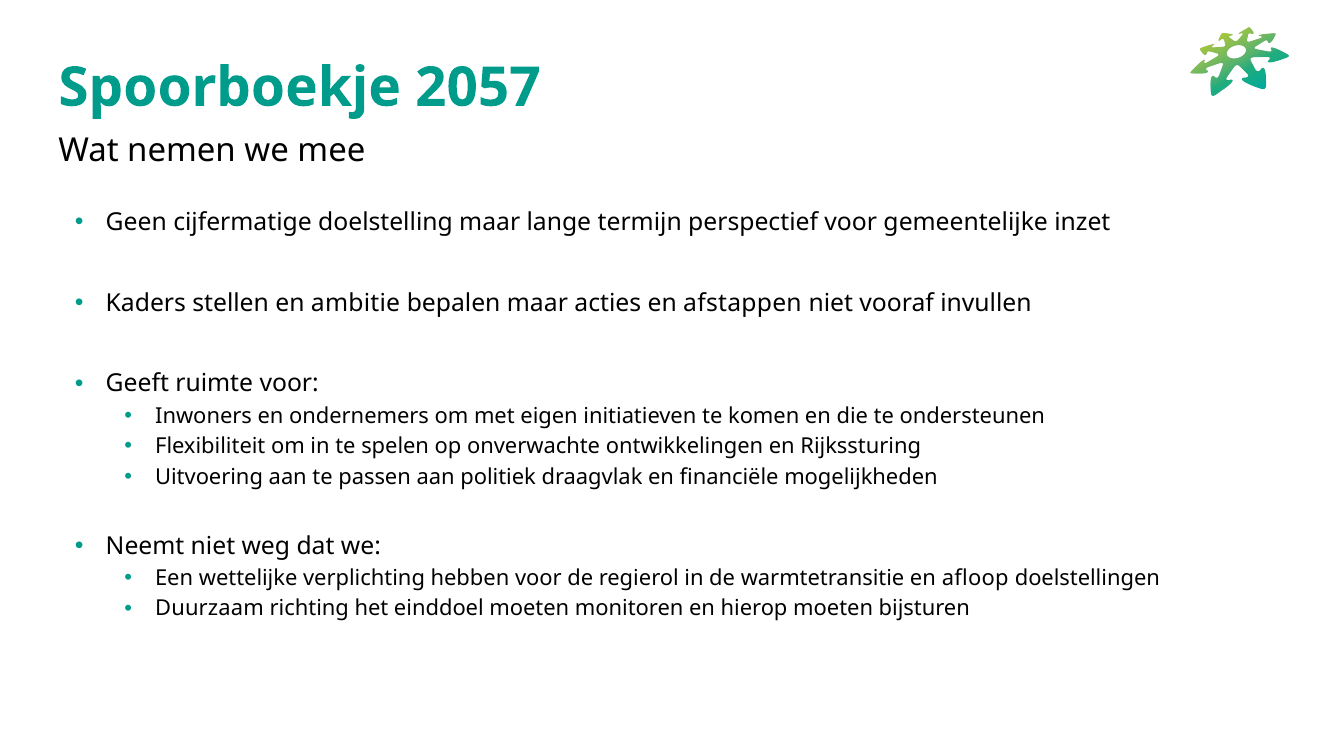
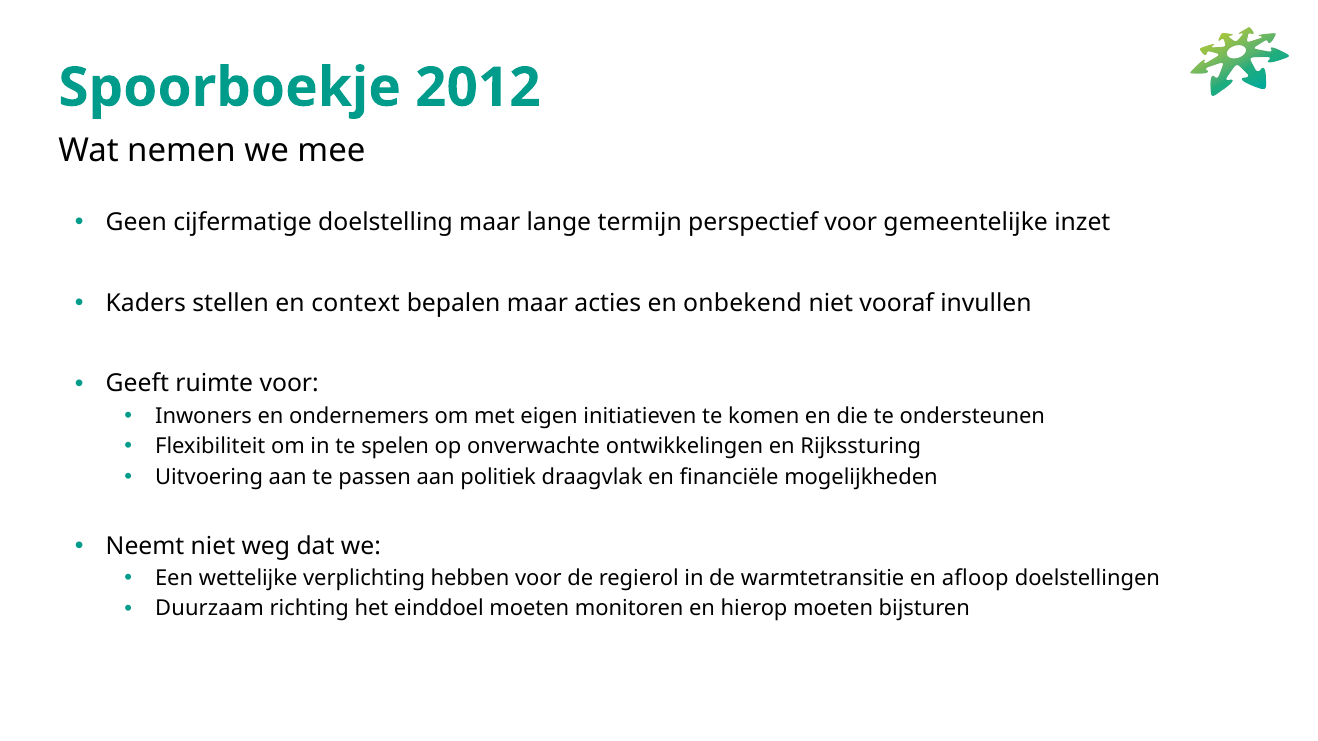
2057: 2057 -> 2012
ambitie: ambitie -> context
afstappen: afstappen -> onbekend
